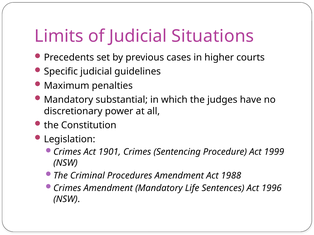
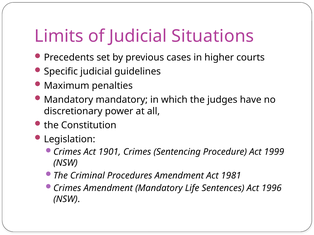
Mandatory substantial: substantial -> mandatory
1988: 1988 -> 1981
